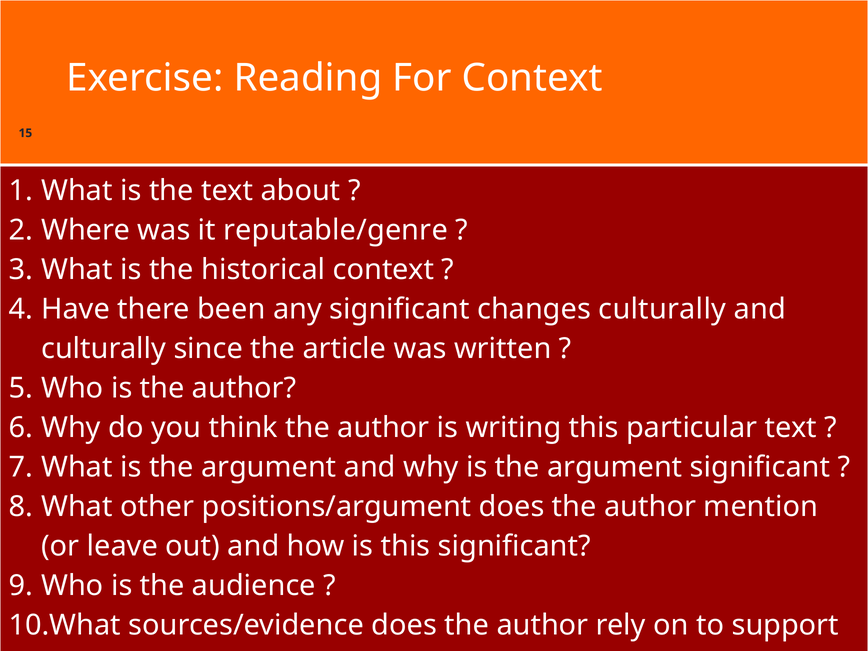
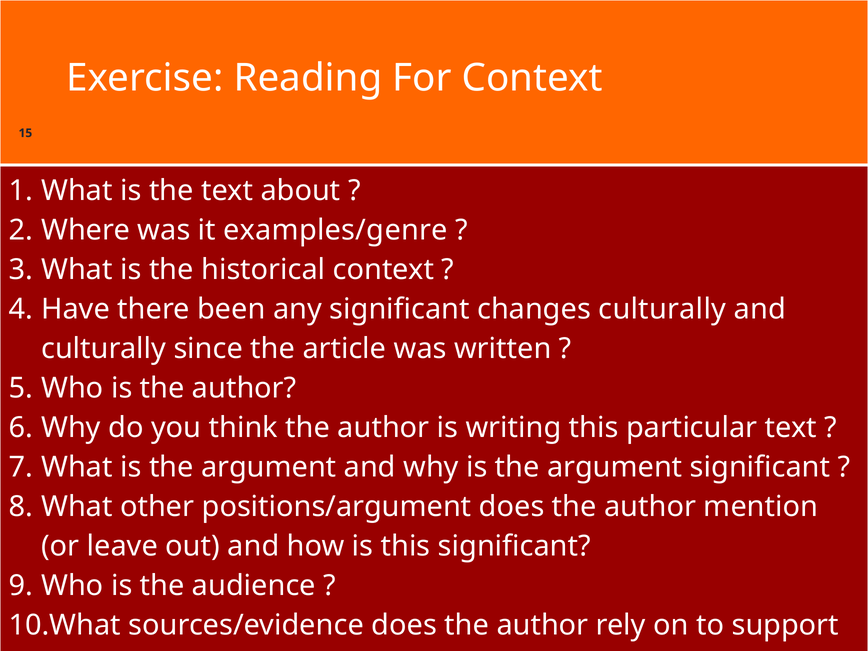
reputable/genre: reputable/genre -> examples/genre
